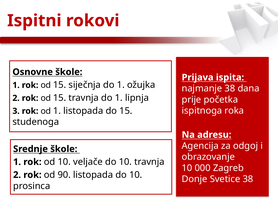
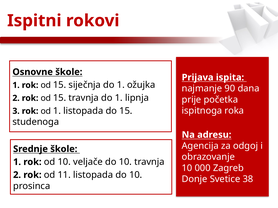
najmanje 38: 38 -> 90
90: 90 -> 11
